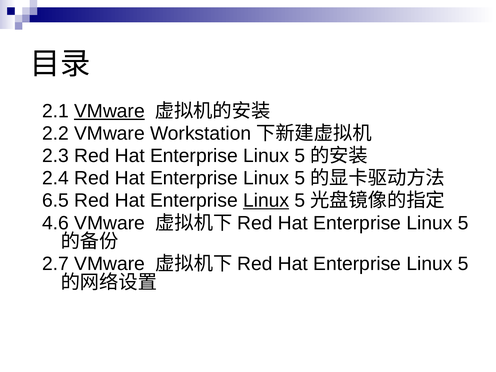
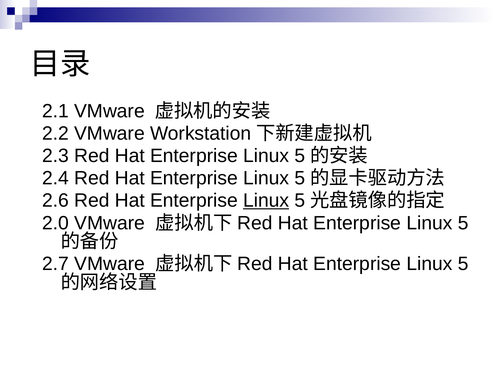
VMware at (109, 111) underline: present -> none
6.5: 6.5 -> 2.6
4.6: 4.6 -> 2.0
